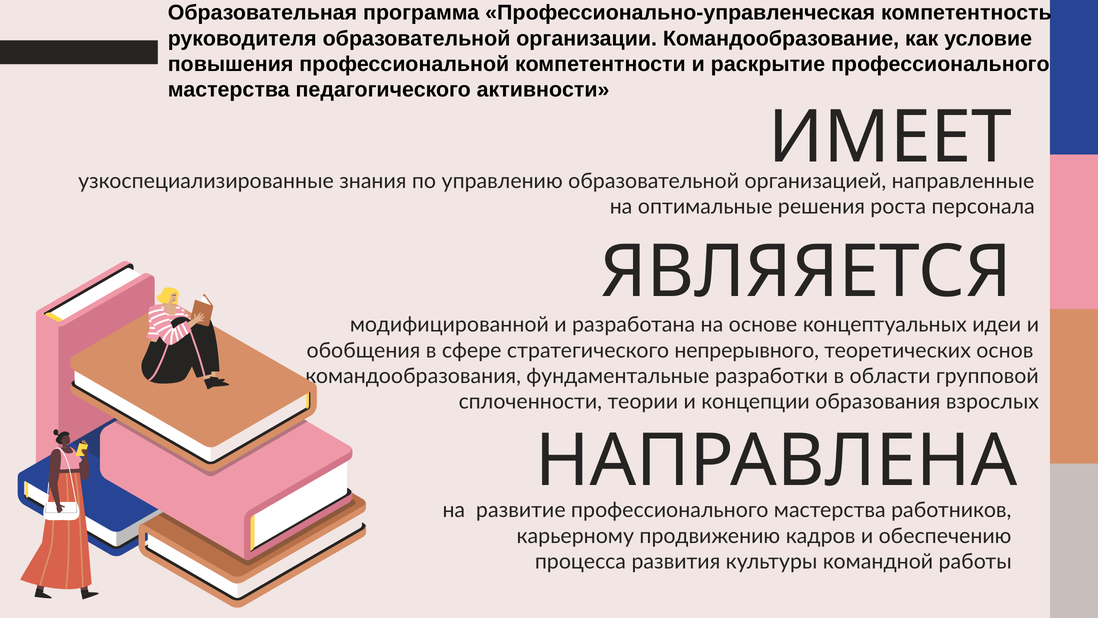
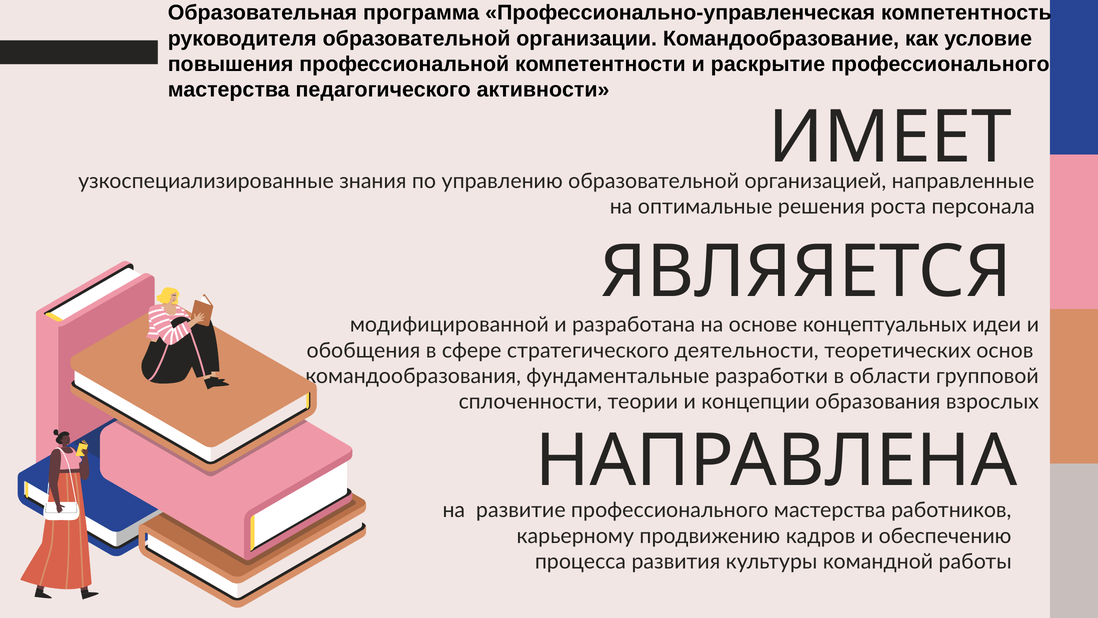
непрерывного: непрерывного -> деятельности
